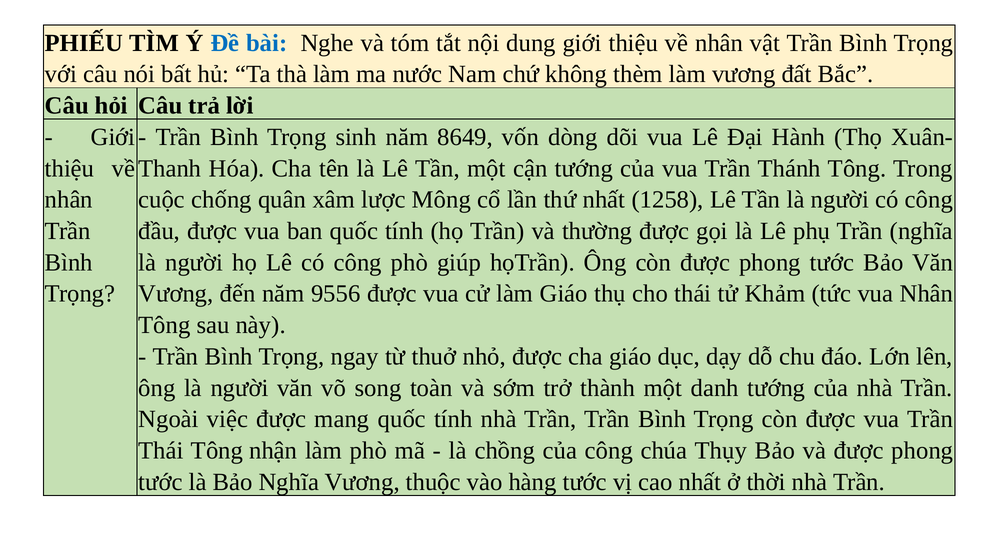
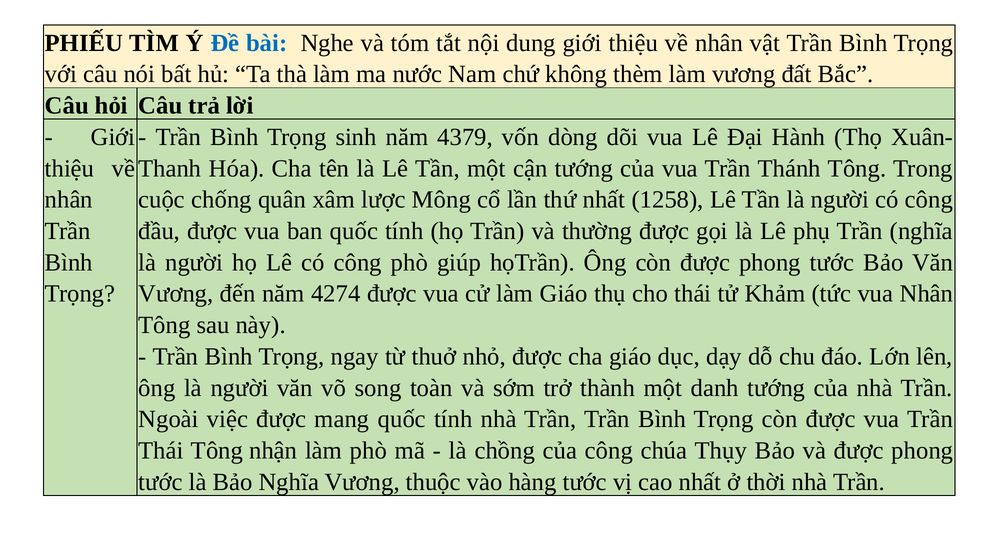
8649: 8649 -> 4379
9556: 9556 -> 4274
